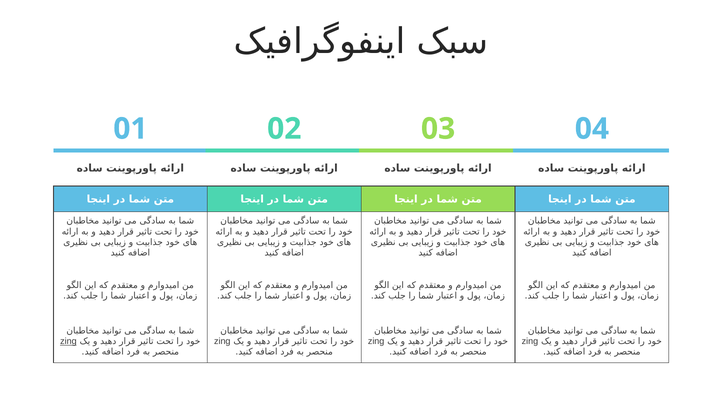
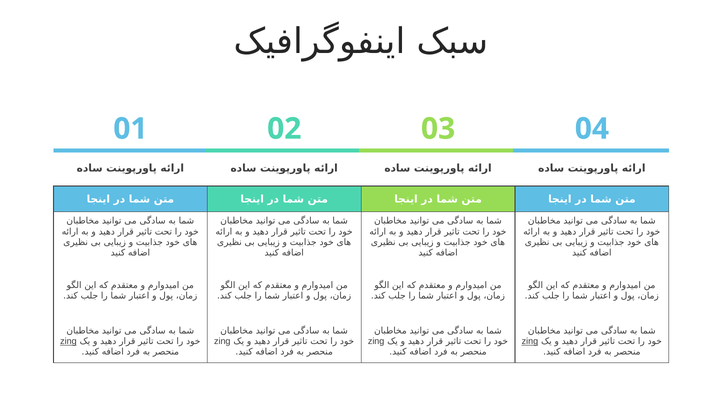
zing at (530, 341) underline: none -> present
